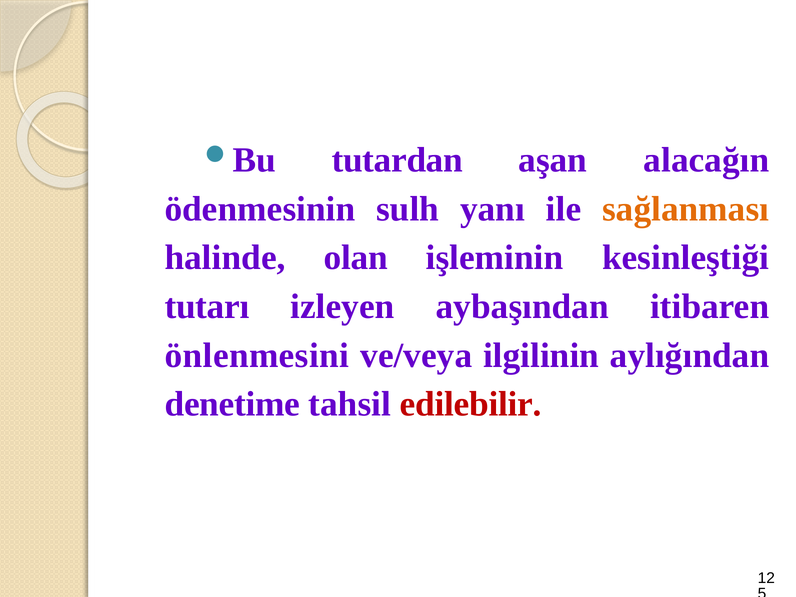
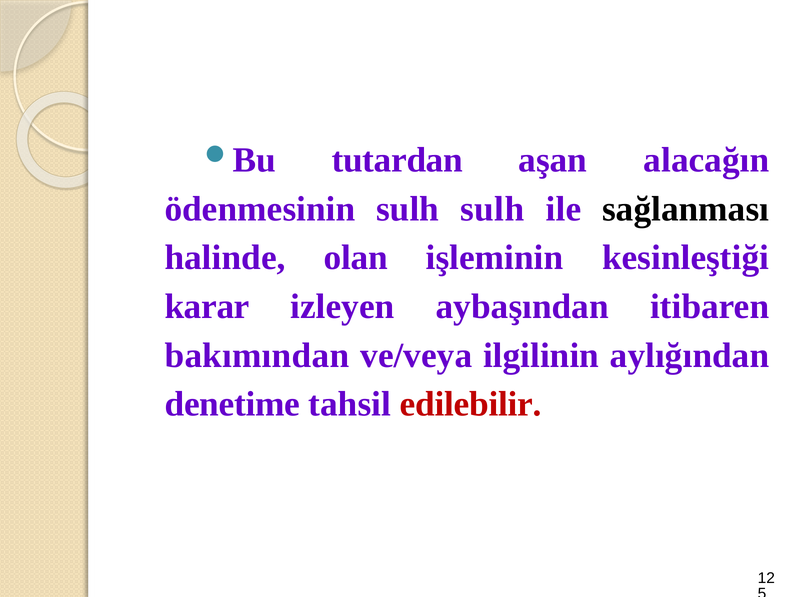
sulh yanı: yanı -> sulh
sağlanması colour: orange -> black
tutarı: tutarı -> karar
önlenmesini: önlenmesini -> bakımından
